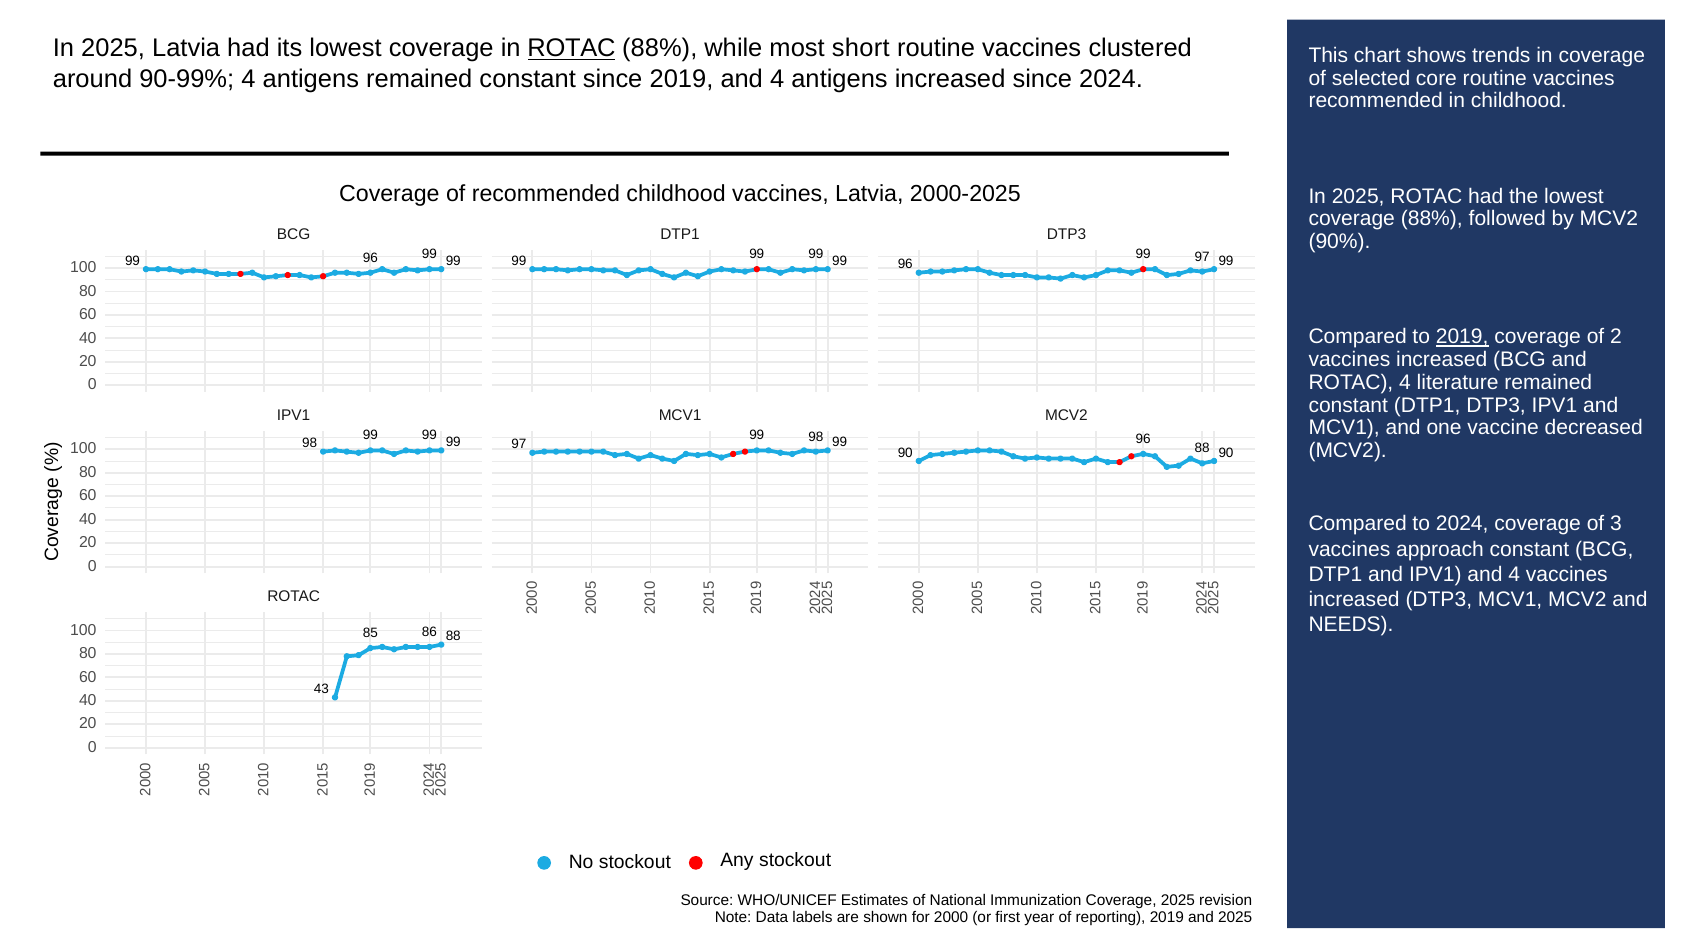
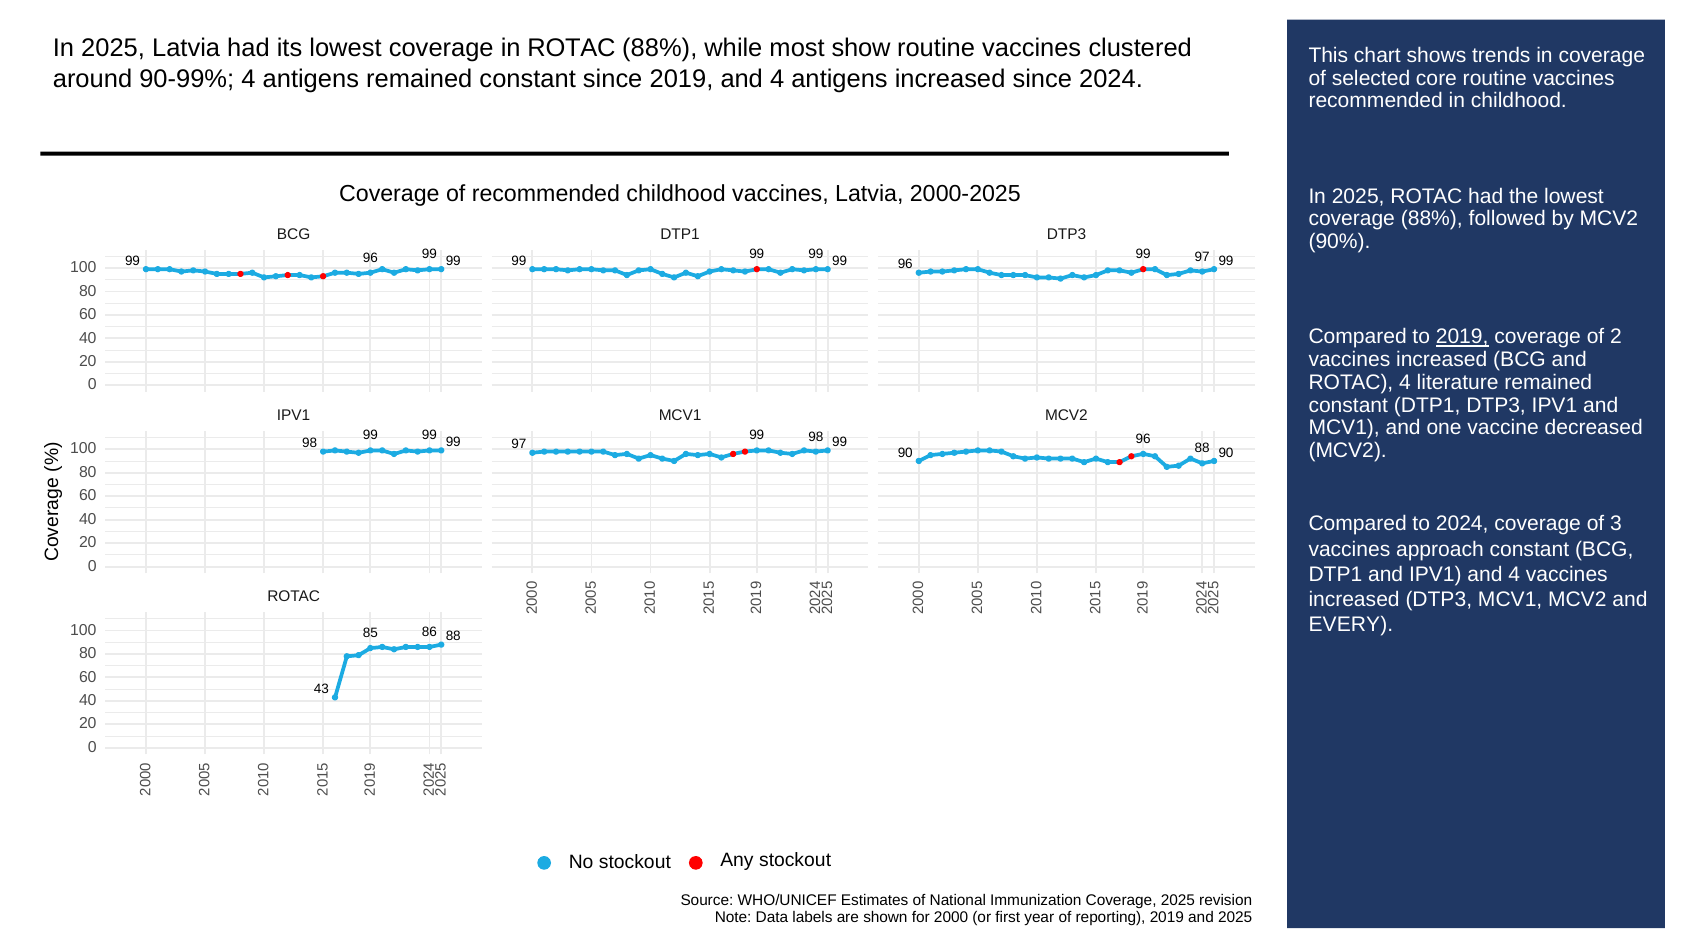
ROTAC at (572, 49) underline: present -> none
short: short -> show
NEEDS: NEEDS -> EVERY
